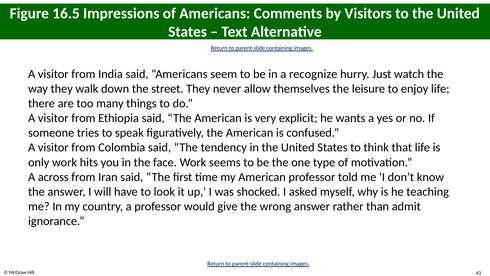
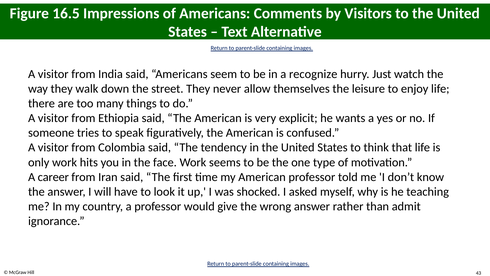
across: across -> career
